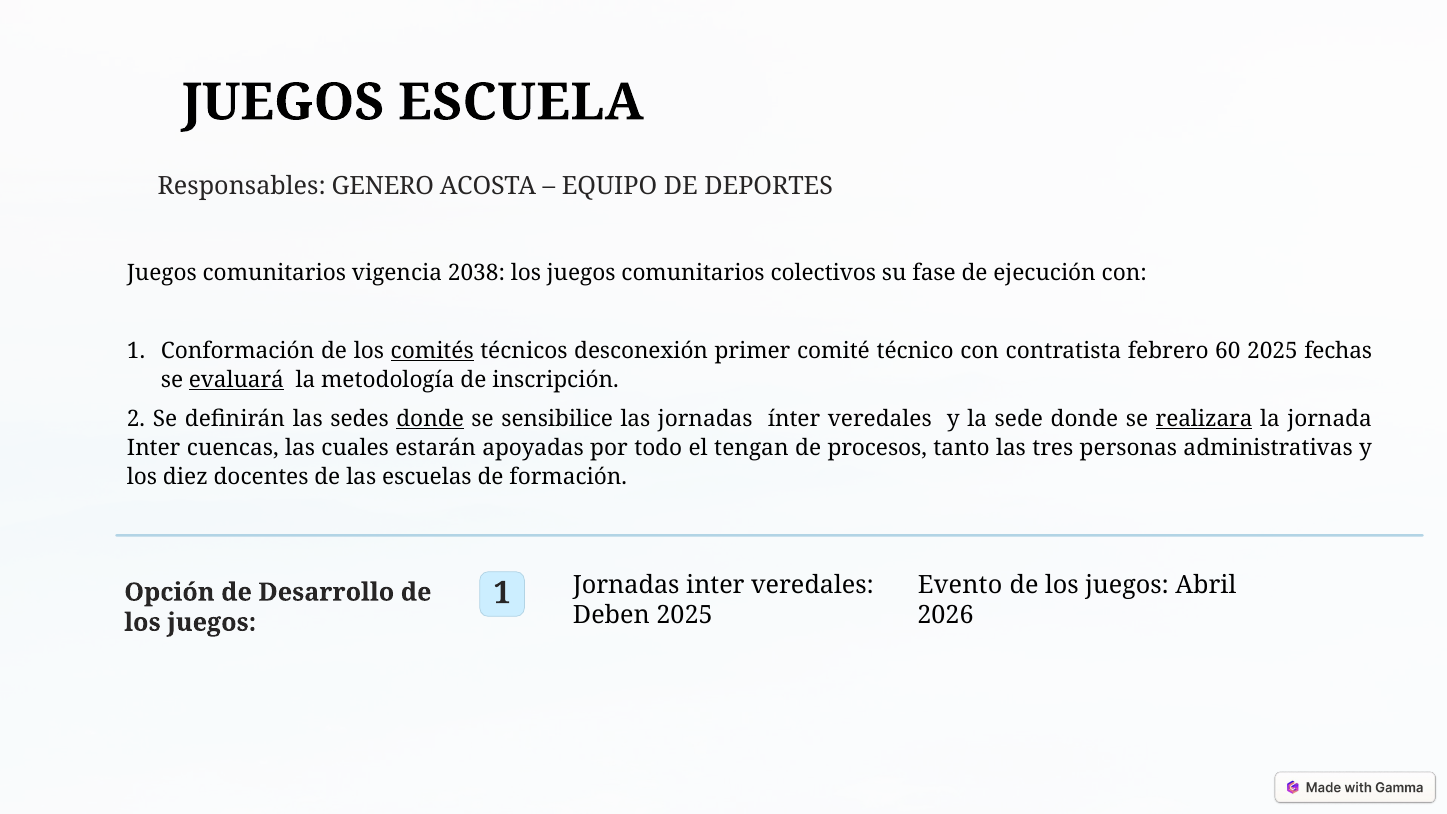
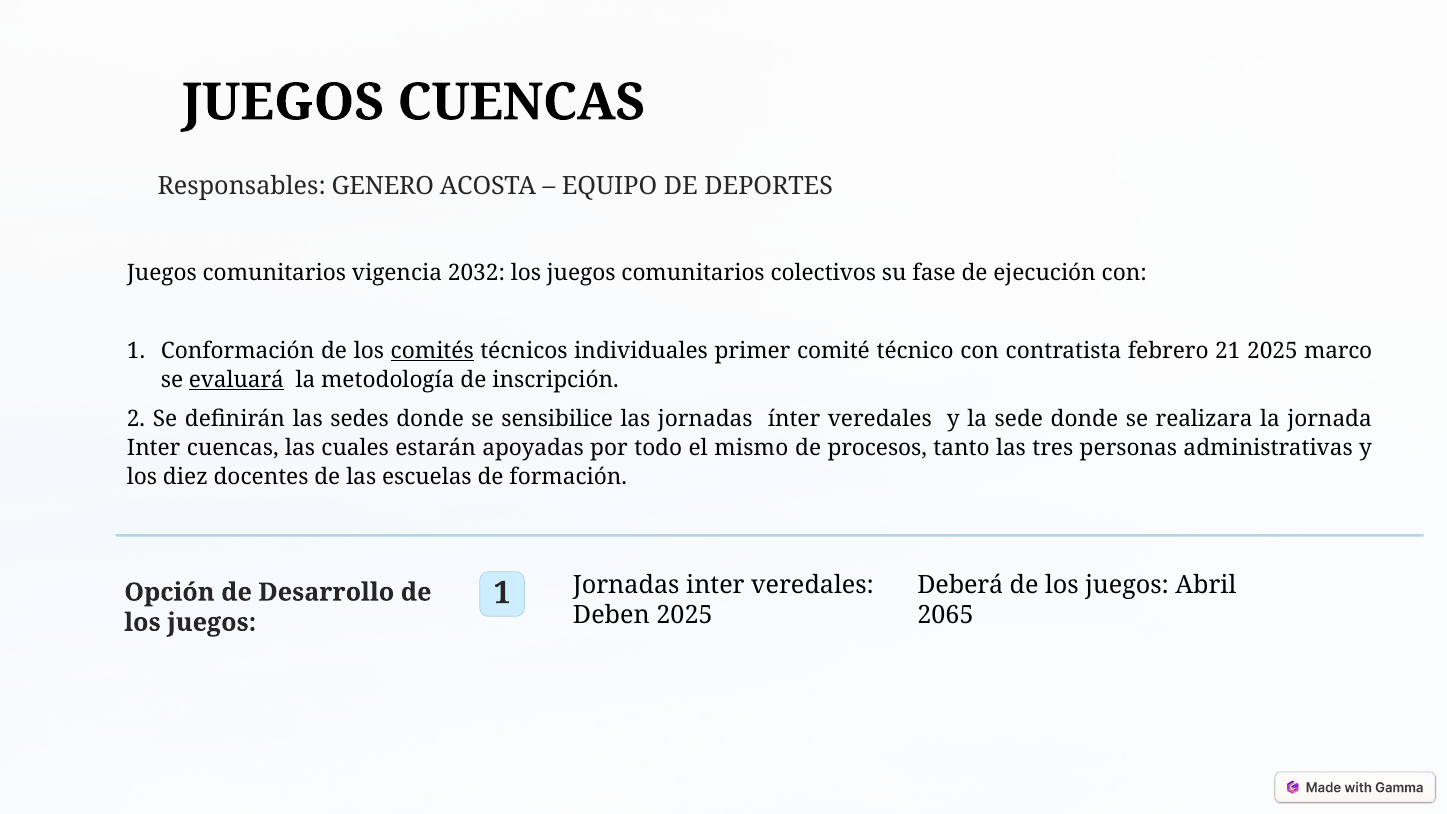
JUEGOS ESCUELA: ESCUELA -> CUENCAS
2038: 2038 -> 2032
desconexión: desconexión -> individuales
60: 60 -> 21
fechas: fechas -> marco
donde at (430, 419) underline: present -> none
realizara underline: present -> none
tengan: tengan -> mismo
Evento: Evento -> Deberá
2026: 2026 -> 2065
